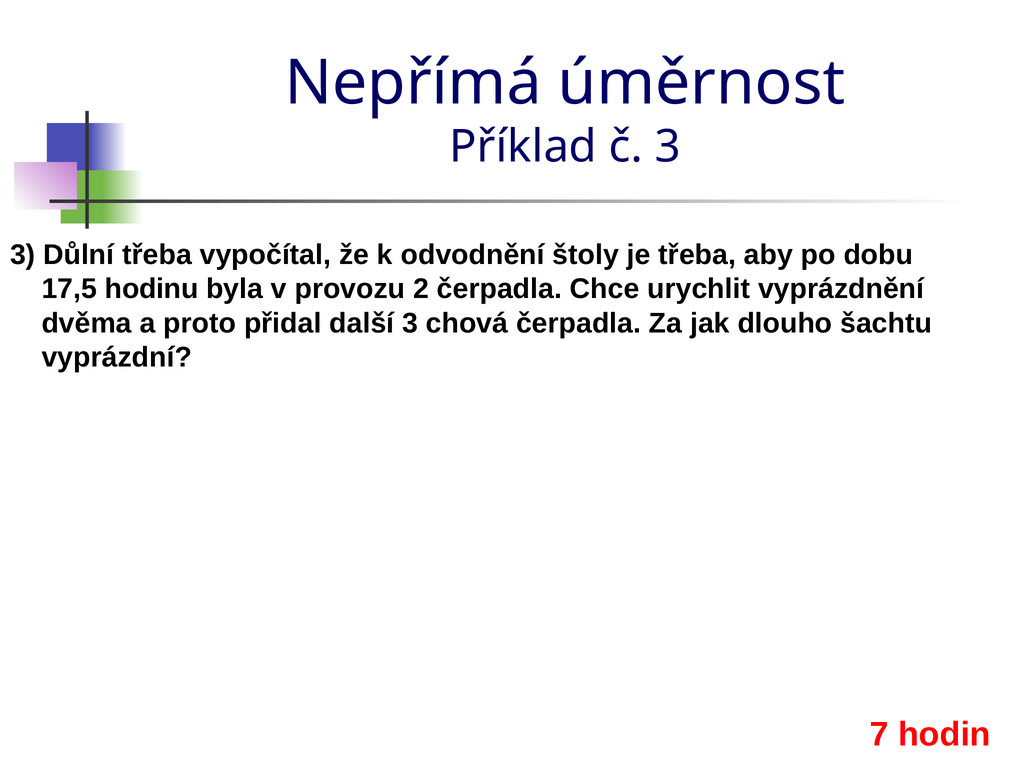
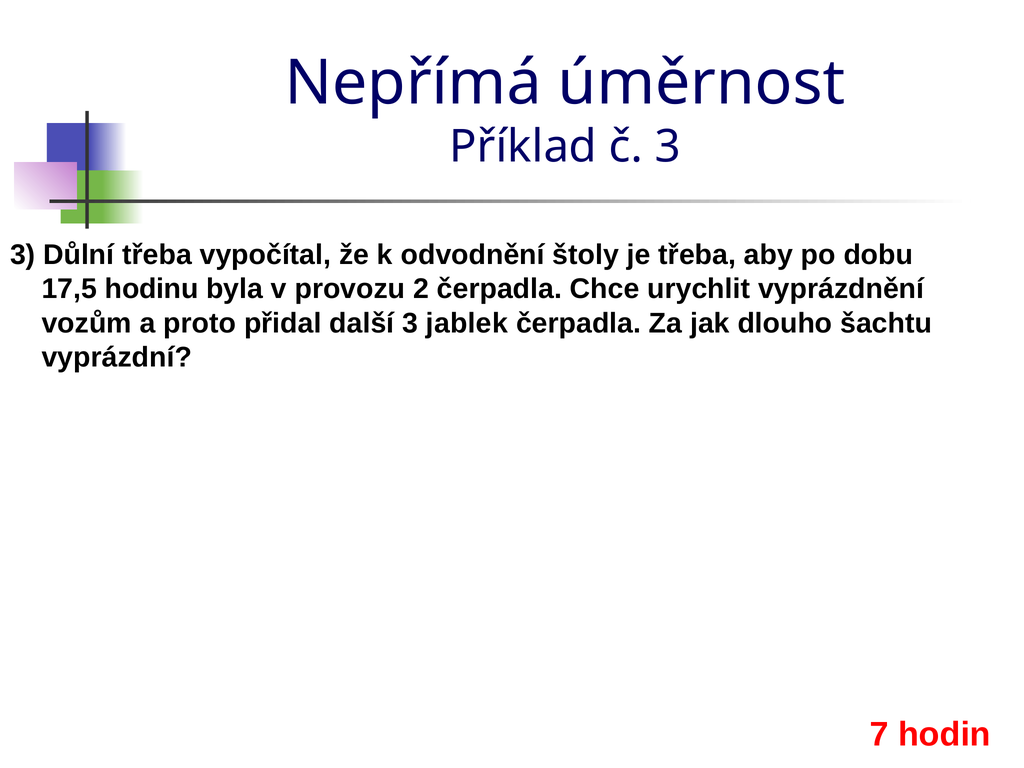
dvěma: dvěma -> vozům
chová: chová -> jablek
